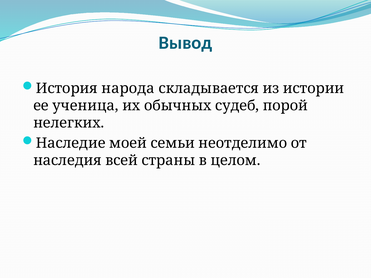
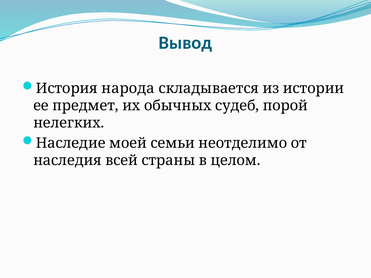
ученица: ученица -> предмет
